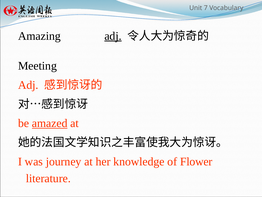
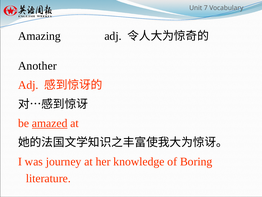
adj at (113, 36) underline: present -> none
Meeting: Meeting -> Another
Flower: Flower -> Boring
